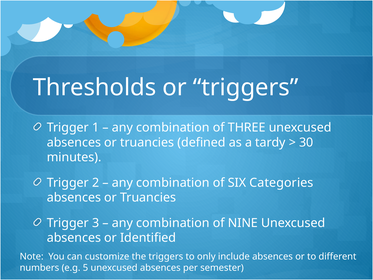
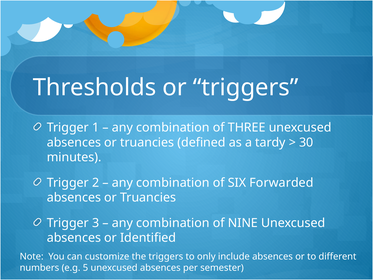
Categories: Categories -> Forwarded
